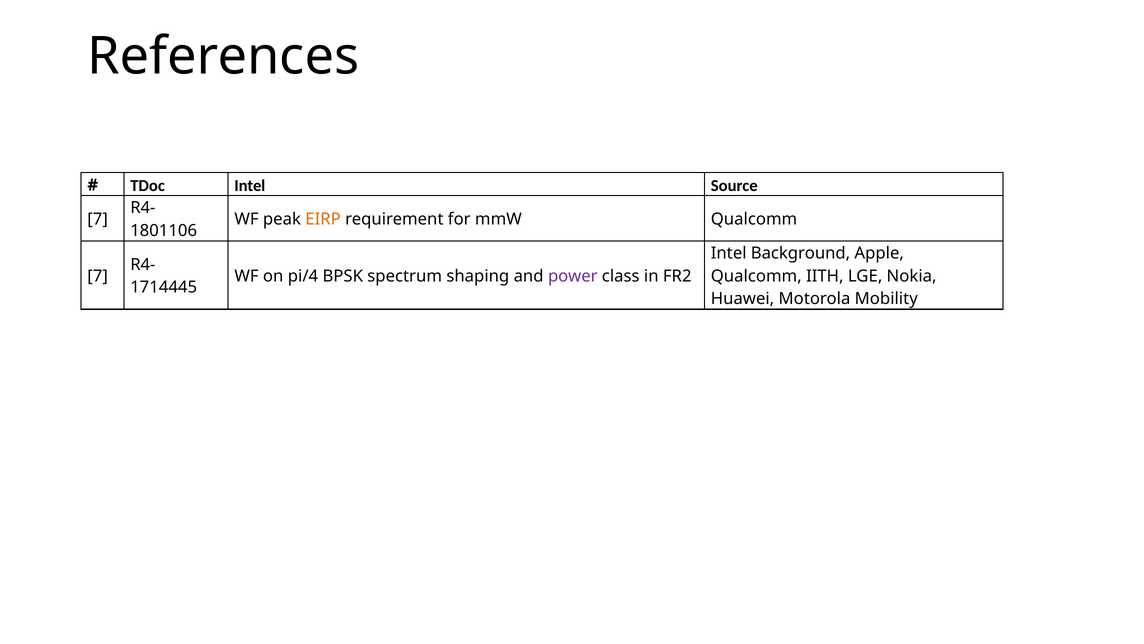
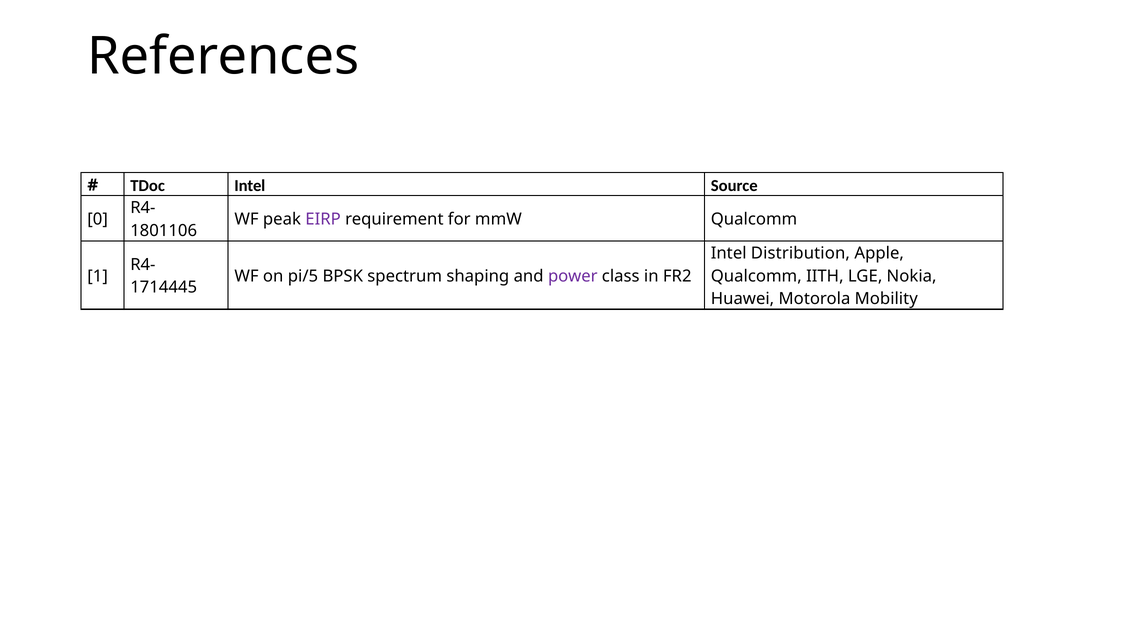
7 at (98, 219): 7 -> 0
EIRP colour: orange -> purple
Background: Background -> Distribution
7 at (98, 276): 7 -> 1
pi/4: pi/4 -> pi/5
